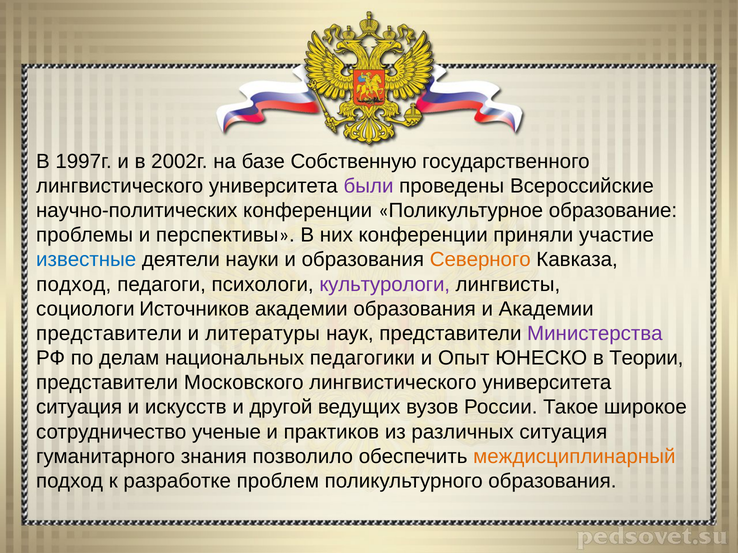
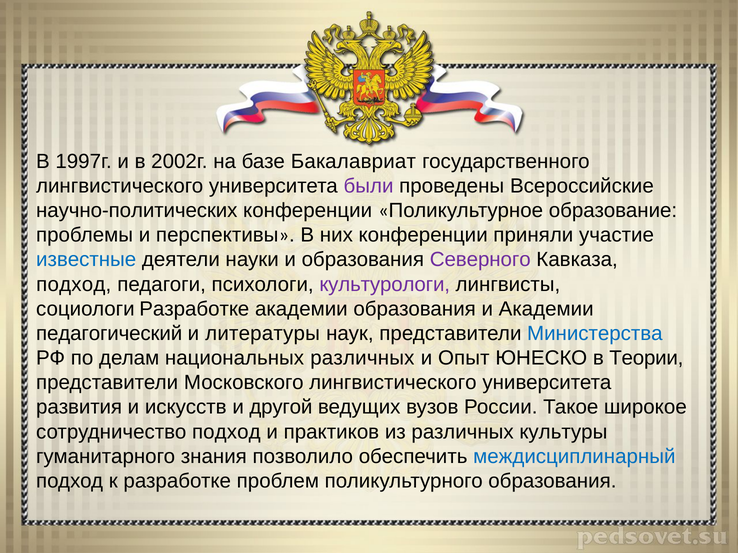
Собственную: Собственную -> Бакалавриат
Северного colour: orange -> purple
социологи Источников: Источников -> Разработке
представители at (109, 334): представители -> педагогический
Министерства colour: purple -> blue
национальных педагогики: педагогики -> различных
ситуация at (79, 408): ситуация -> развития
сотрудничество ученые: ученые -> подход
различных ситуация: ситуация -> культуры
междисциплинарный colour: orange -> blue
